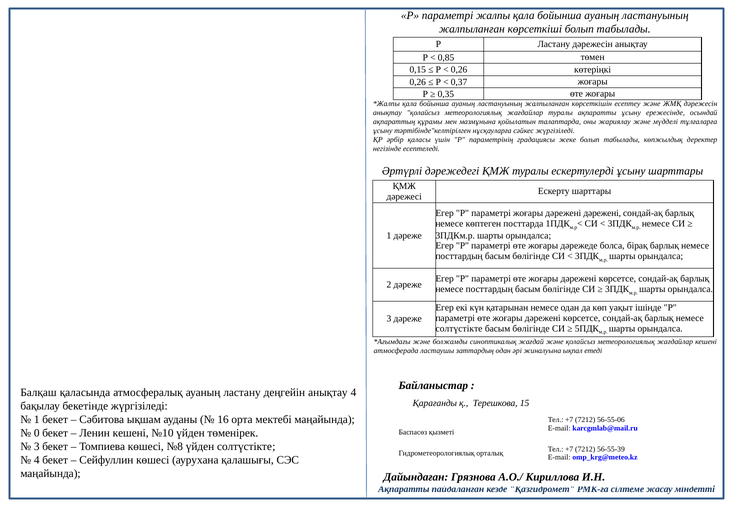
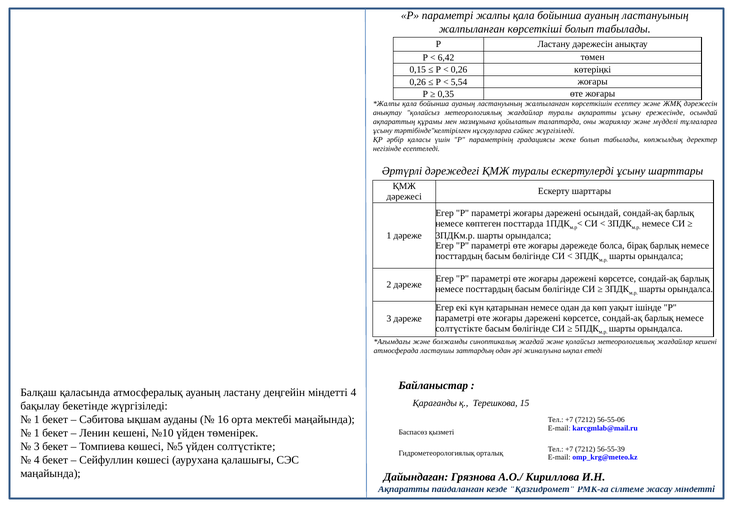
0,85: 0,85 -> 6,42
0,37: 0,37 -> 5,54
дәрежені дәрежені: дәрежені -> осындай
деңгейін анықтау: анықтау -> міндетті
0 at (37, 433): 0 -> 1
№8: №8 -> №5
